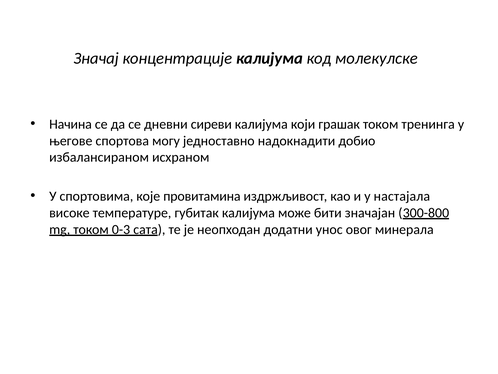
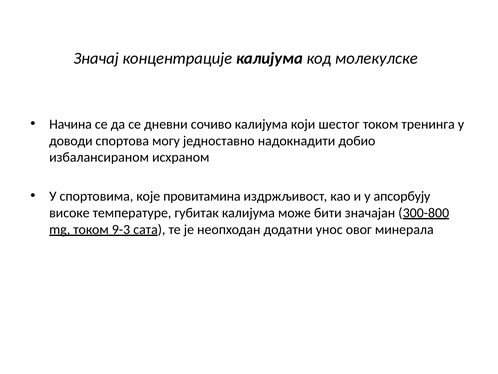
сиреви: сиреви -> сочиво
грашак: грашак -> шестог
његове: његове -> доводи
настајала: настајала -> апсорбују
0-3: 0-3 -> 9-3
